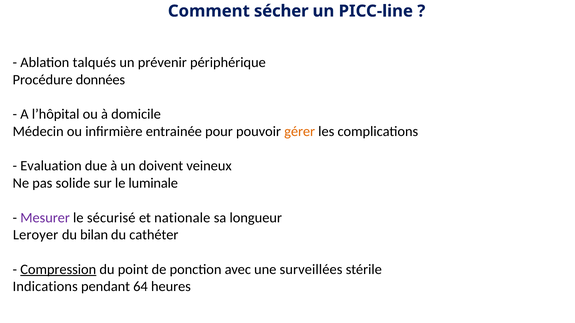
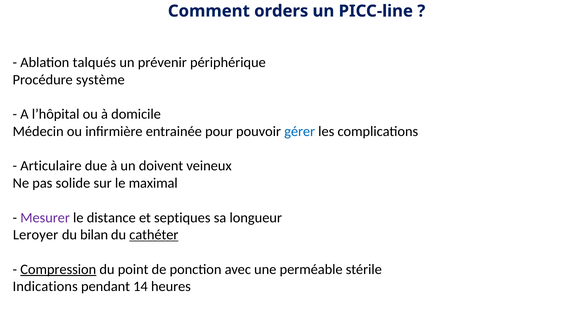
sécher: sécher -> orders
données: données -> système
gérer colour: orange -> blue
Evaluation: Evaluation -> Articulaire
luminale: luminale -> maximal
sécurisé: sécurisé -> distance
nationale: nationale -> septiques
cathéter underline: none -> present
surveillées: surveillées -> perméable
64: 64 -> 14
